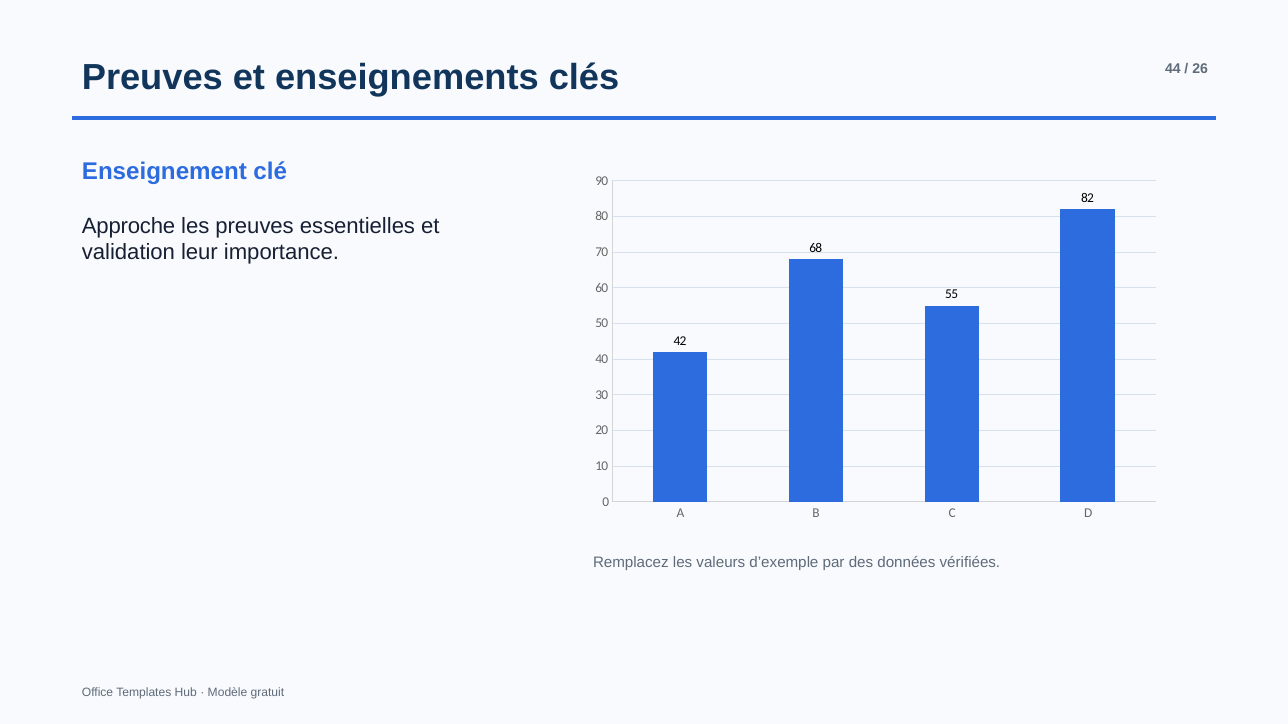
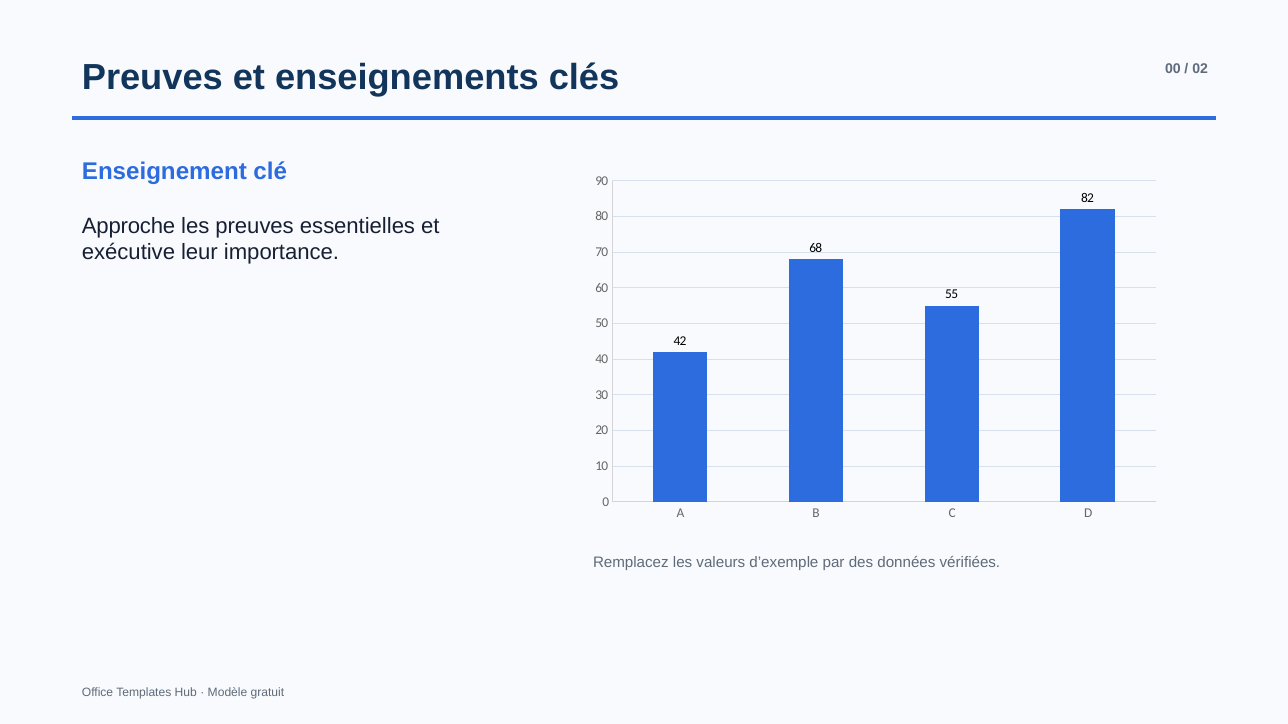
44: 44 -> 00
26: 26 -> 02
validation: validation -> exécutive
